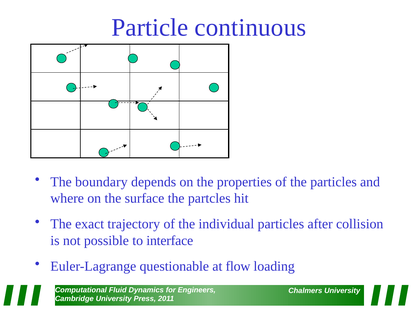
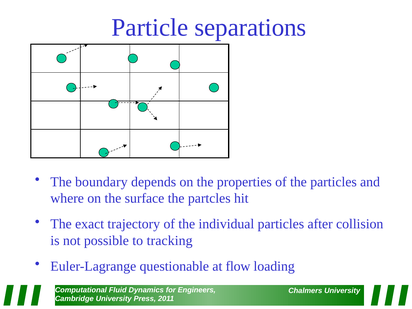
continuous: continuous -> separations
interface: interface -> tracking
